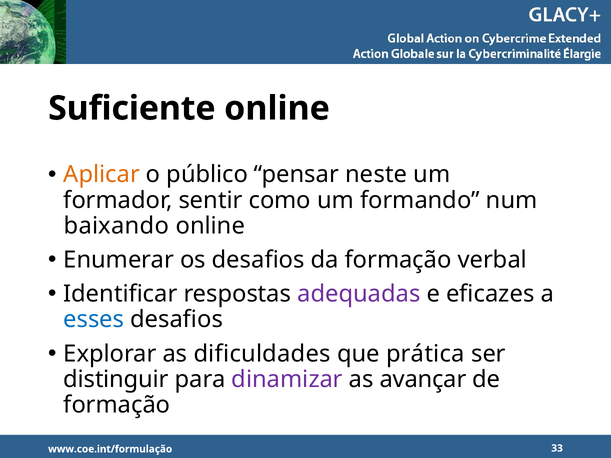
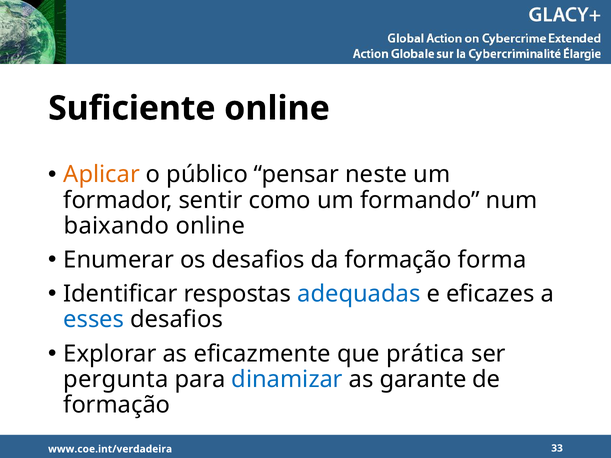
verbal: verbal -> forma
adequadas colour: purple -> blue
dificuldades: dificuldades -> eficazmente
distinguir: distinguir -> pergunta
dinamizar colour: purple -> blue
avançar: avançar -> garante
www.coe.int/formulação: www.coe.int/formulação -> www.coe.int/verdadeira
